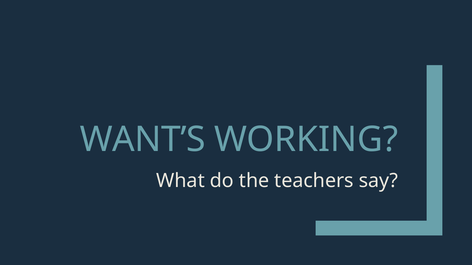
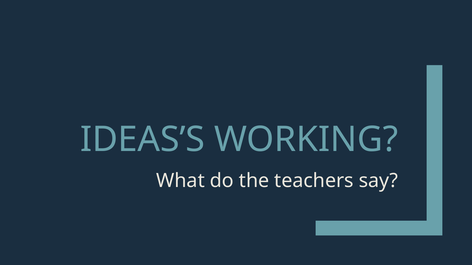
WANT’S: WANT’S -> IDEAS’S
